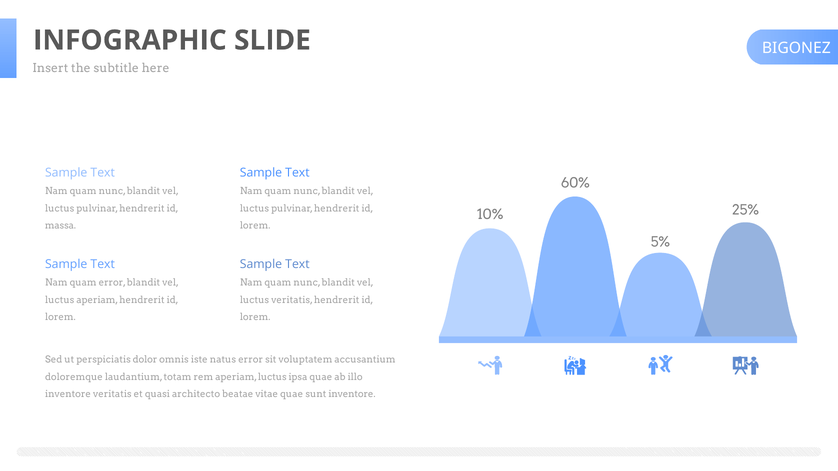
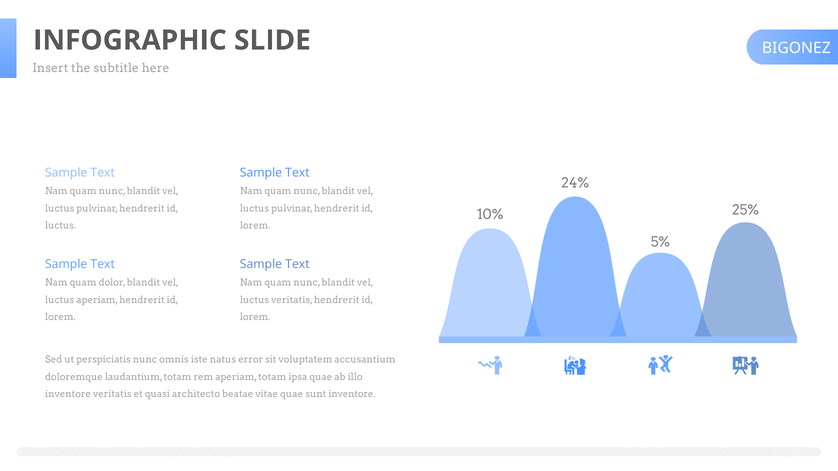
60%: 60% -> 24%
massa at (60, 226): massa -> luctus
quam error: error -> dolor
perspiciatis dolor: dolor -> nunc
aperiam luctus: luctus -> totam
